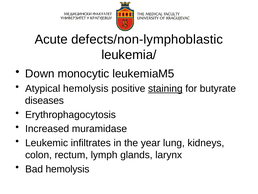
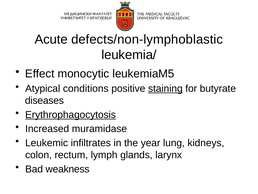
Down: Down -> Effect
Atypical hemolysis: hemolysis -> conditions
Erythrophagocytosis underline: none -> present
Bad hemolysis: hemolysis -> weakness
